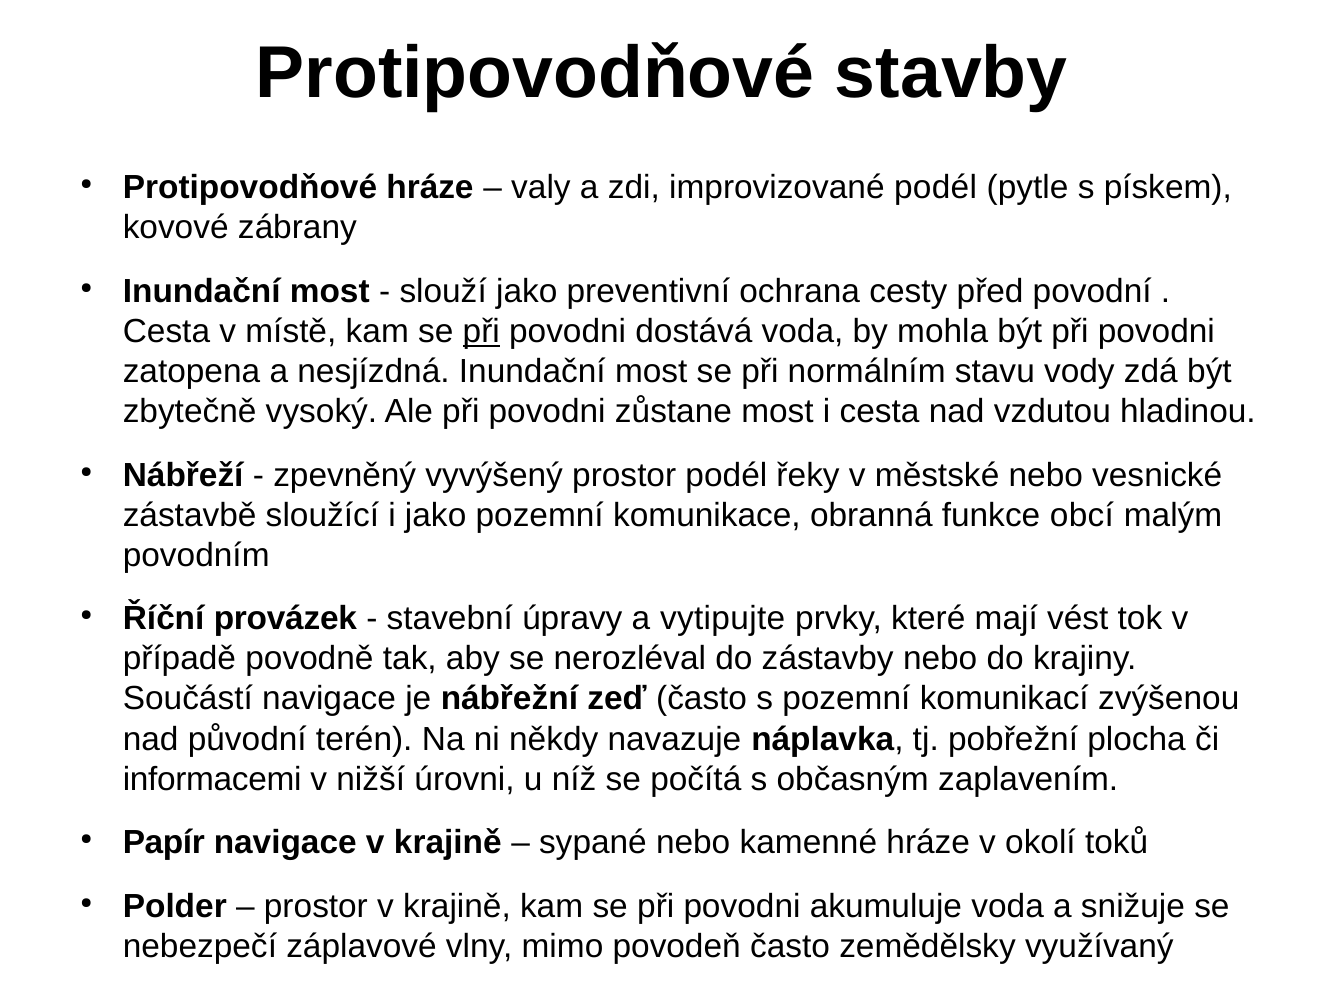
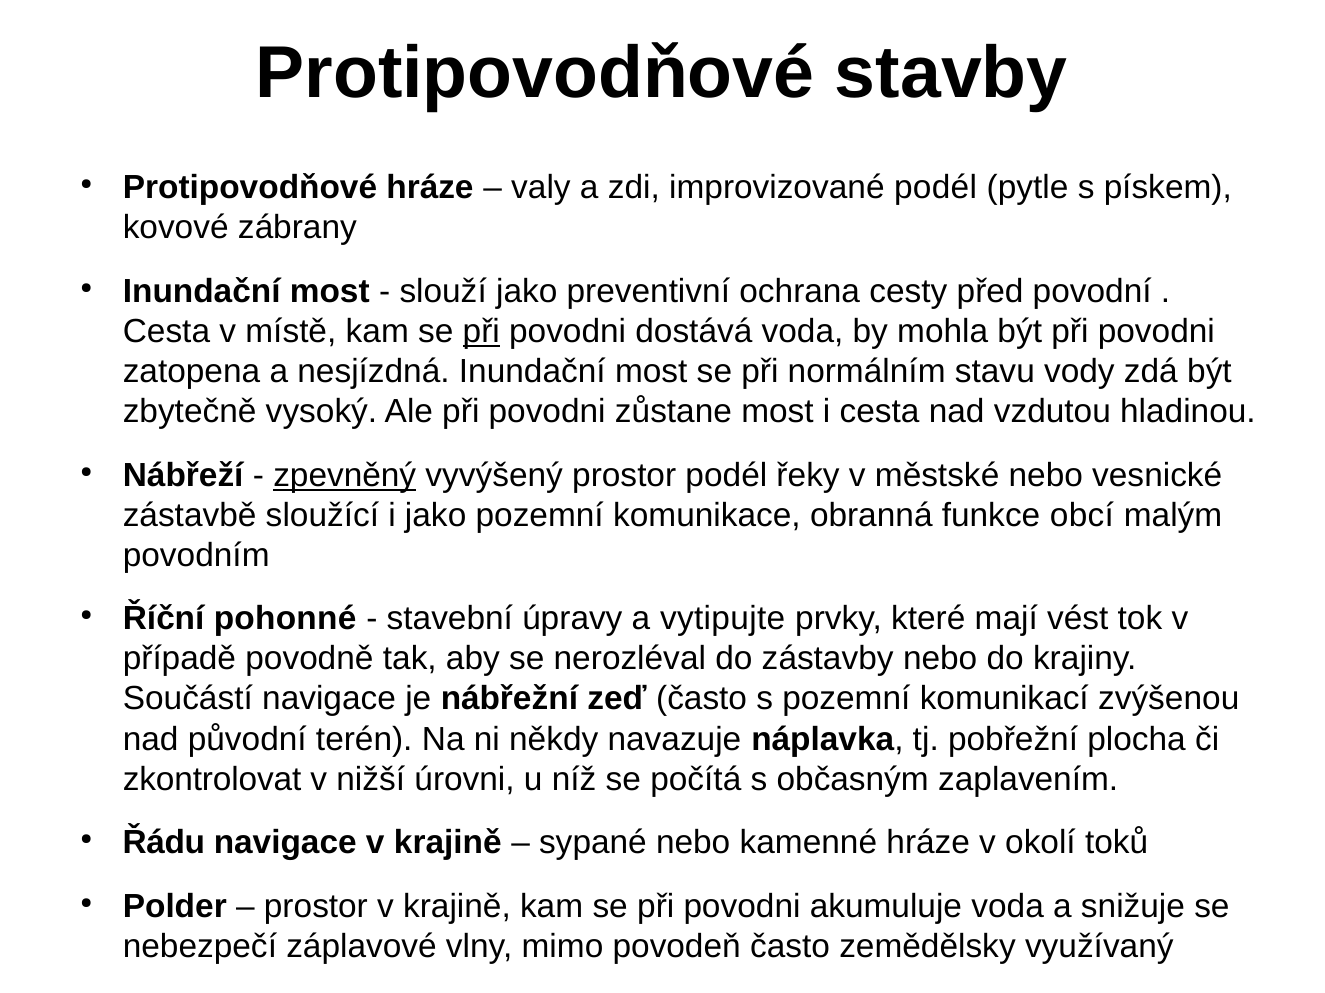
zpevněný underline: none -> present
provázek: provázek -> pohonné
informacemi: informacemi -> zkontrolovat
Papír: Papír -> Řádu
